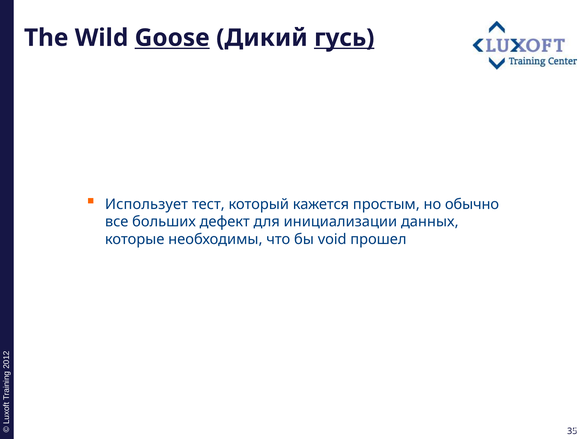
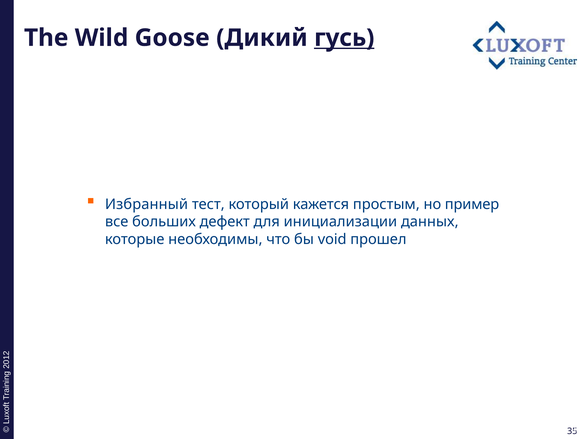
Goose underline: present -> none
Использует: Использует -> Избранный
обычно: обычно -> пример
